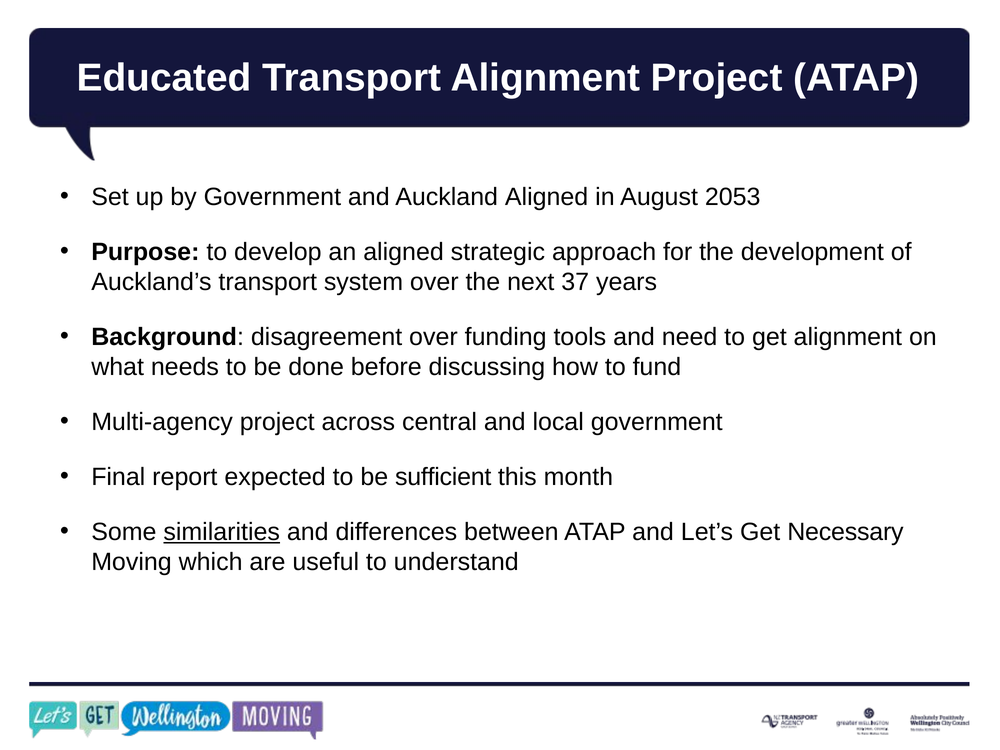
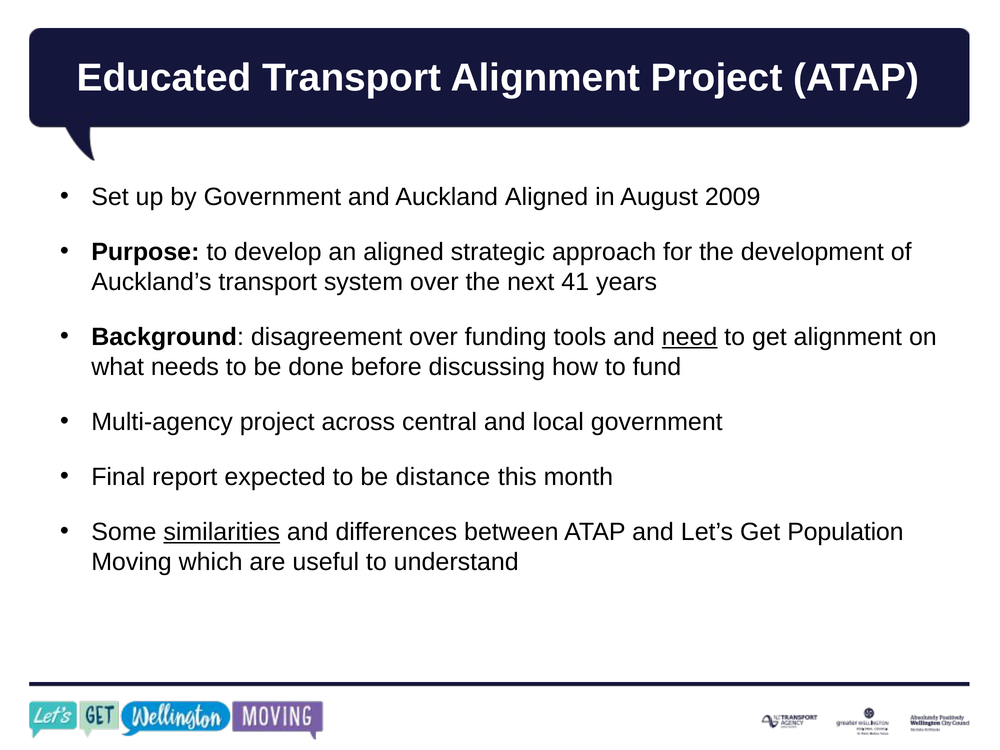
2053: 2053 -> 2009
37: 37 -> 41
need underline: none -> present
sufficient: sufficient -> distance
Necessary: Necessary -> Population
